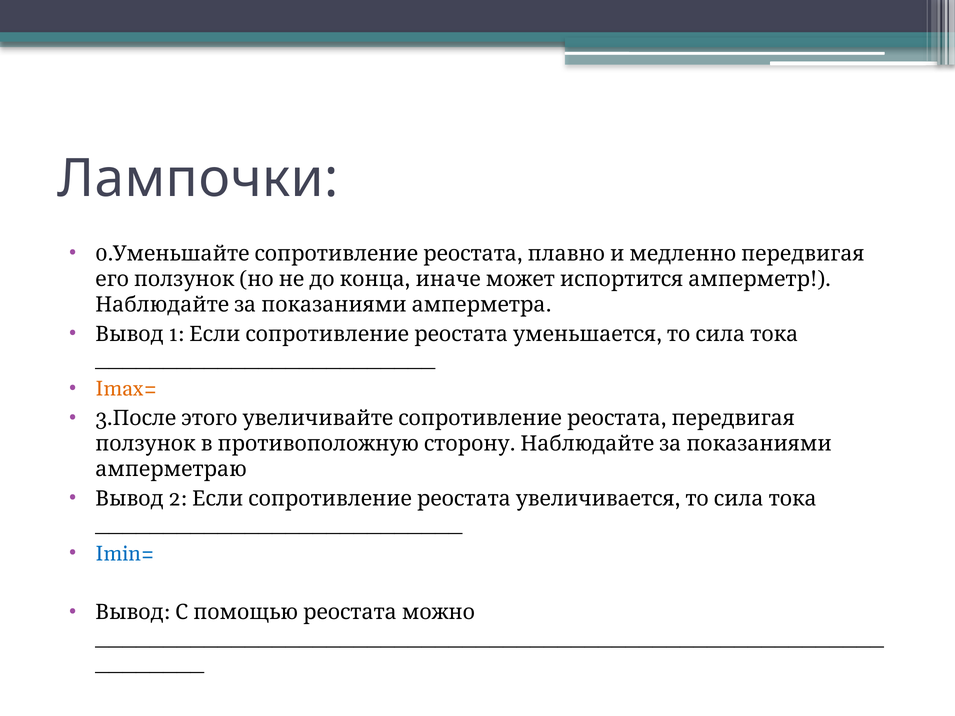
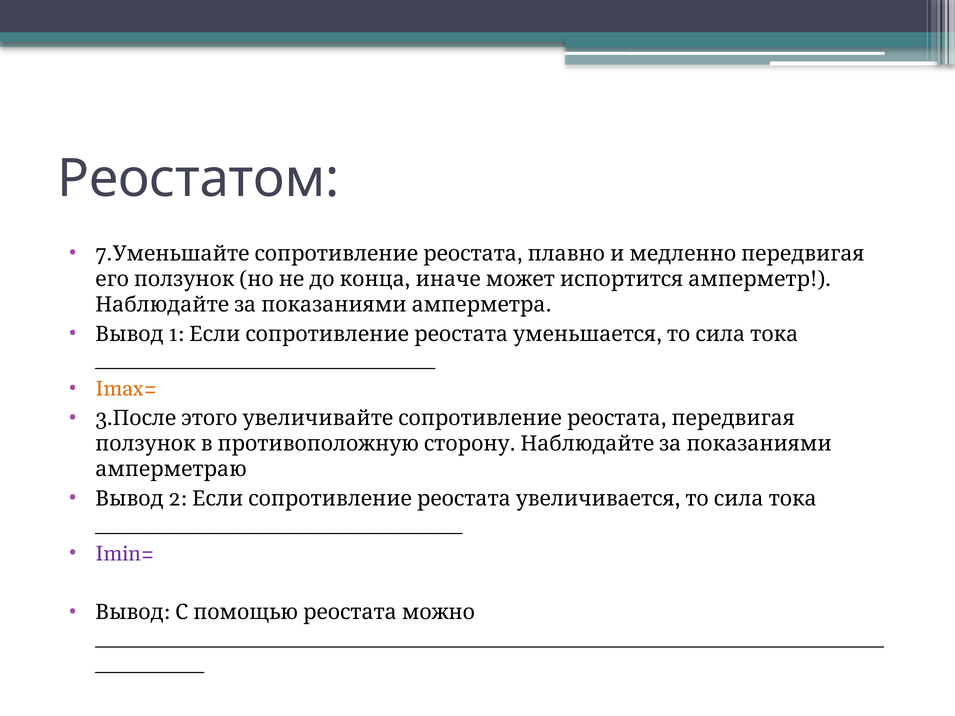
Лампочки: Лампочки -> Реостатом
0: 0 -> 7
Imin= colour: blue -> purple
